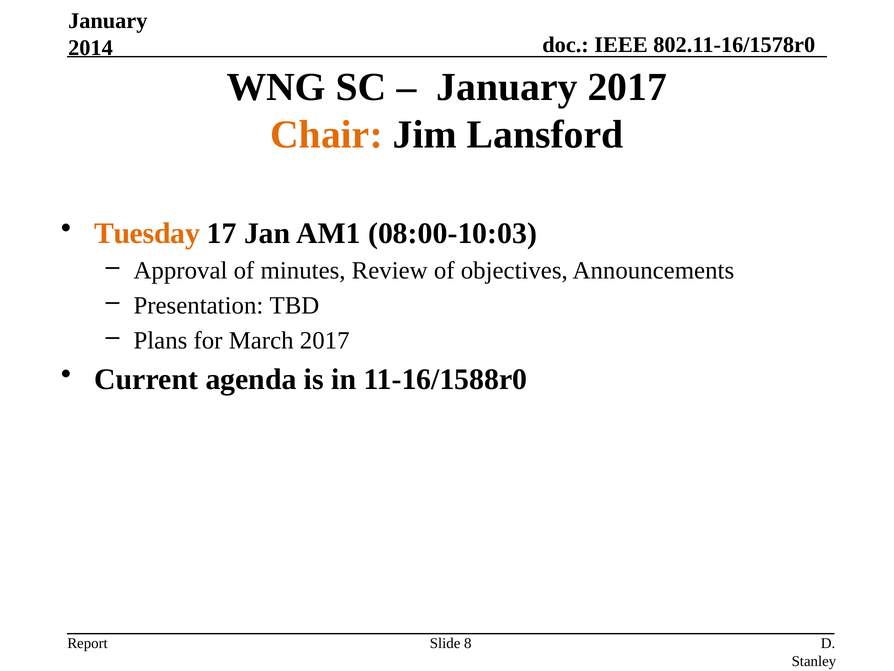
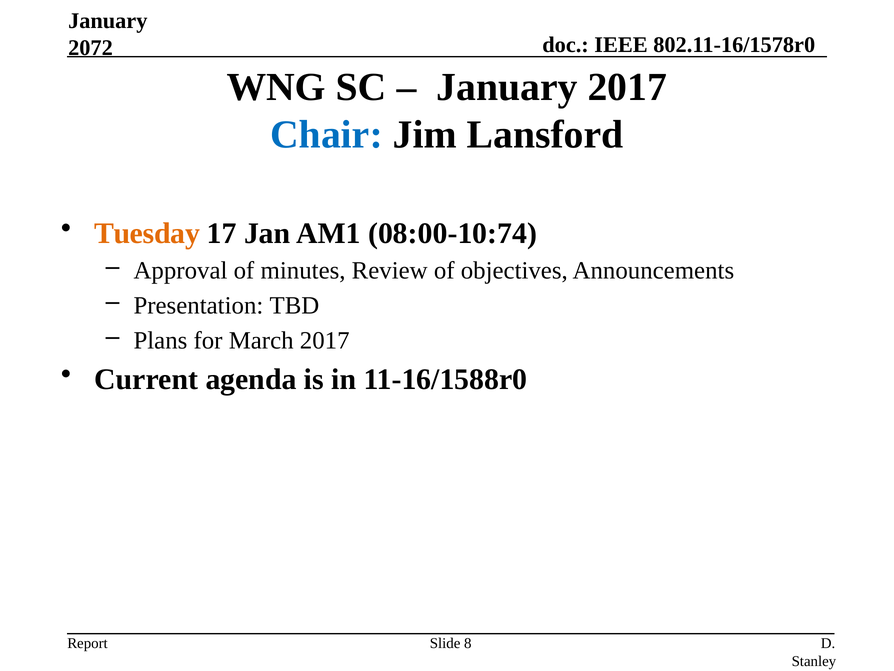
2014: 2014 -> 2072
Chair colour: orange -> blue
08:00-10:03: 08:00-10:03 -> 08:00-10:74
